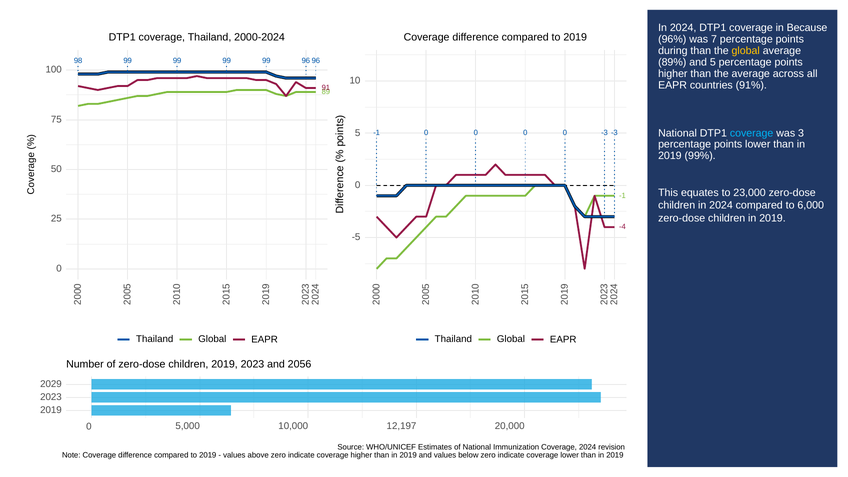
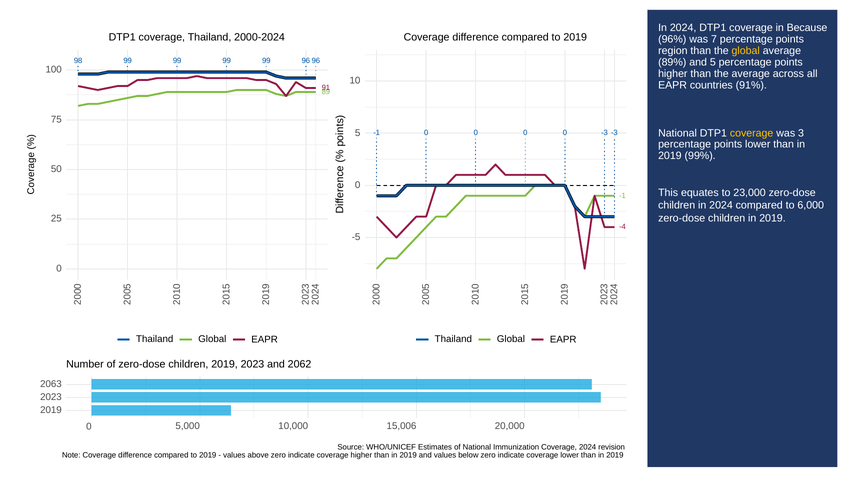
during: during -> region
coverage at (752, 133) colour: light blue -> yellow
2056: 2056 -> 2062
2029: 2029 -> 2063
12,197: 12,197 -> 15,006
